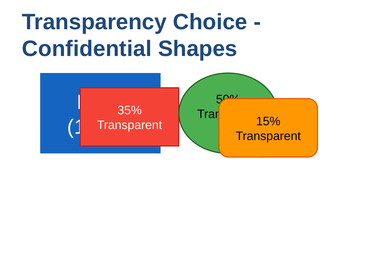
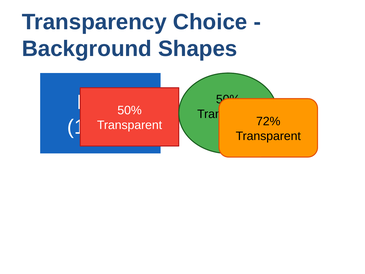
Confidential: Confidential -> Background
35% at (130, 110): 35% -> 50%
15%: 15% -> 72%
